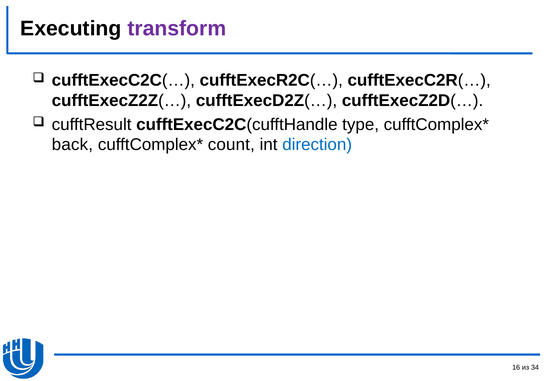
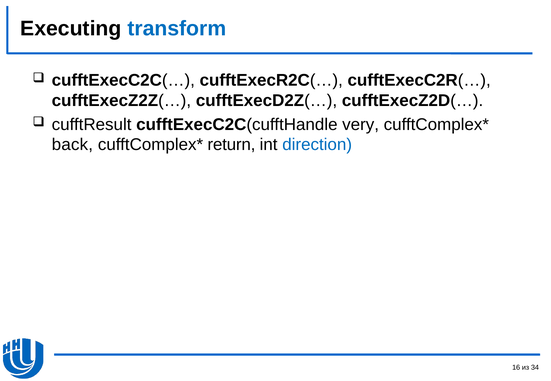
transform colour: purple -> blue
type: type -> very
count: count -> return
